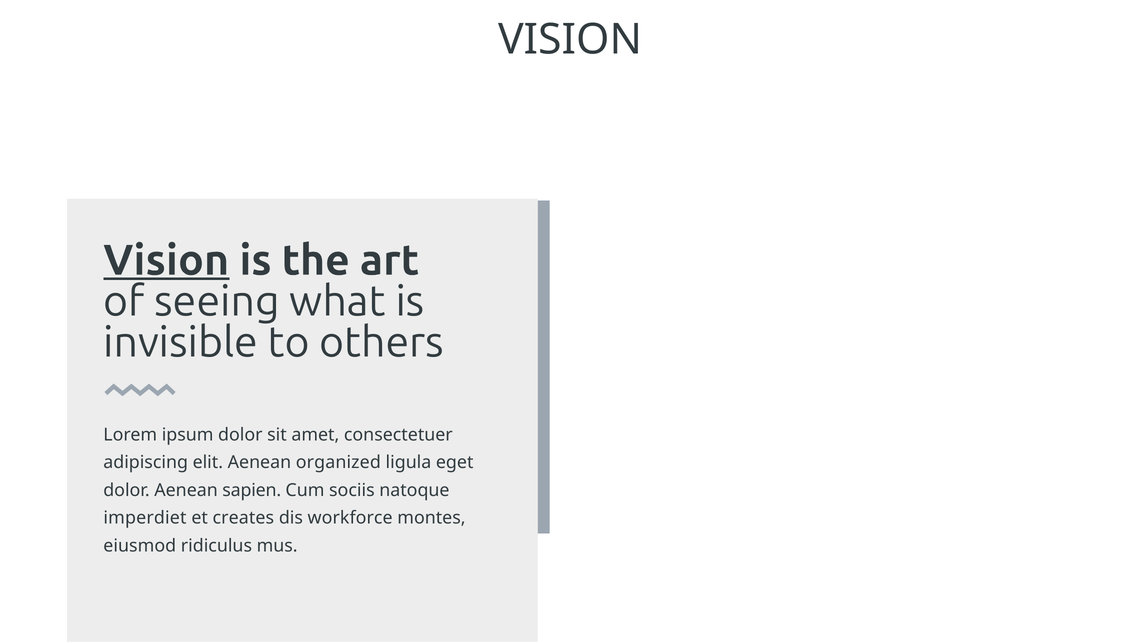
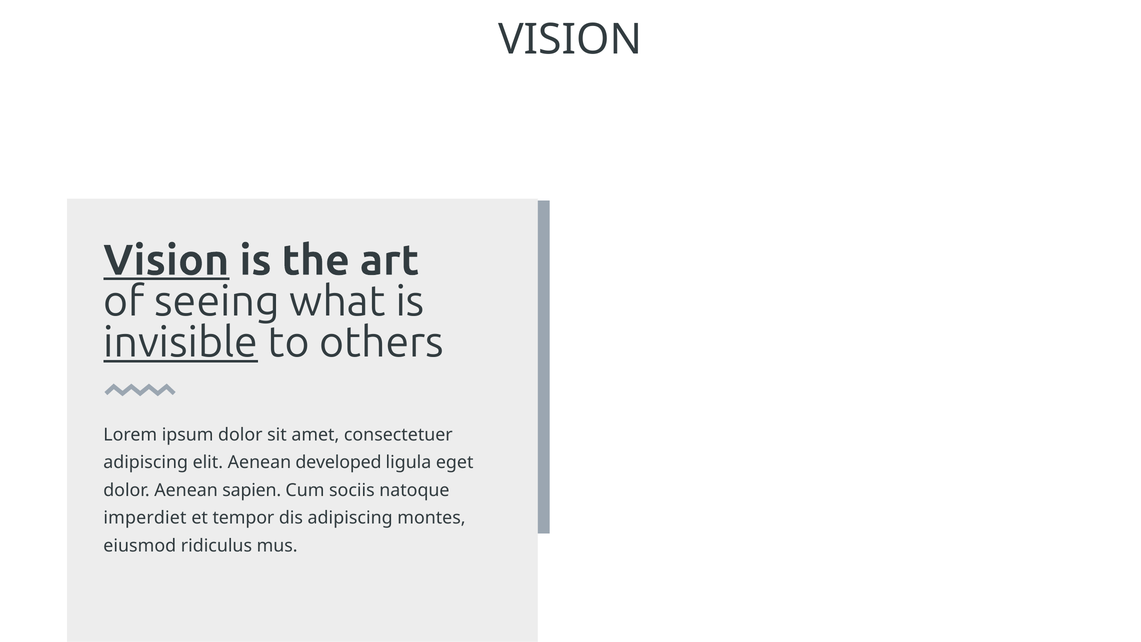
invisible underline: none -> present
organized: organized -> developed
creates: creates -> tempor
dis workforce: workforce -> adipiscing
